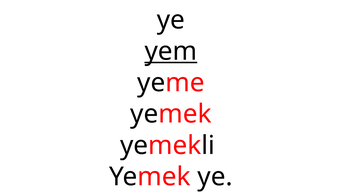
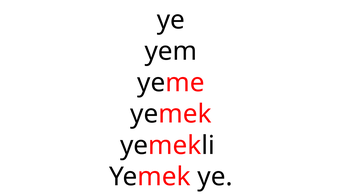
yem underline: present -> none
